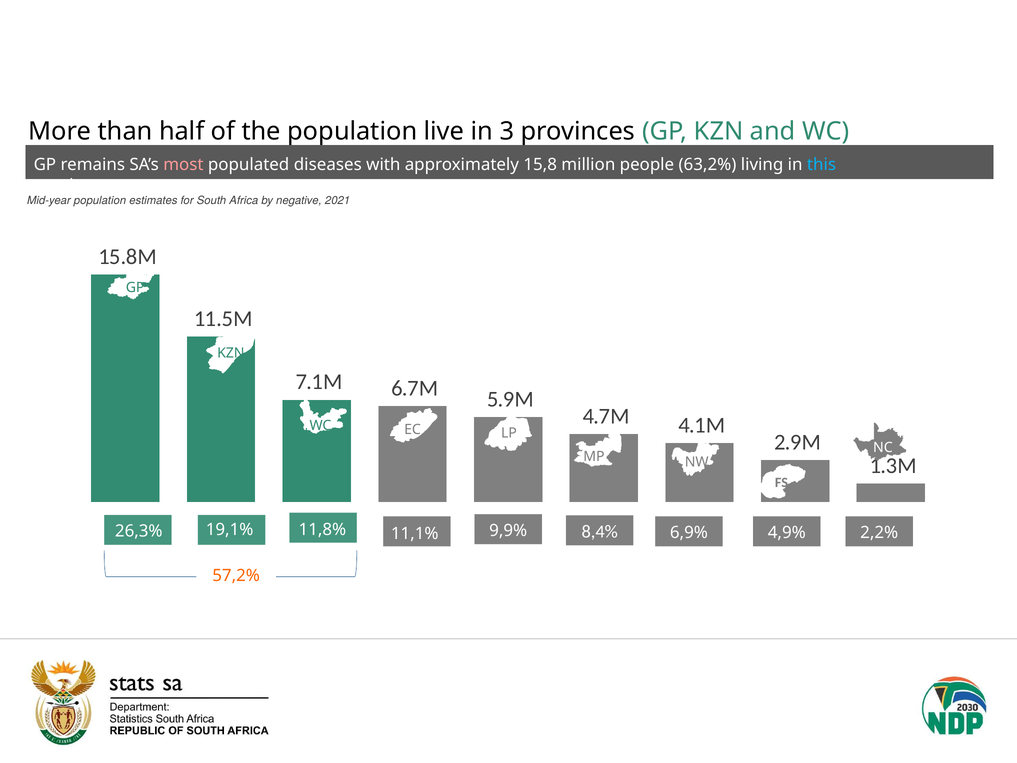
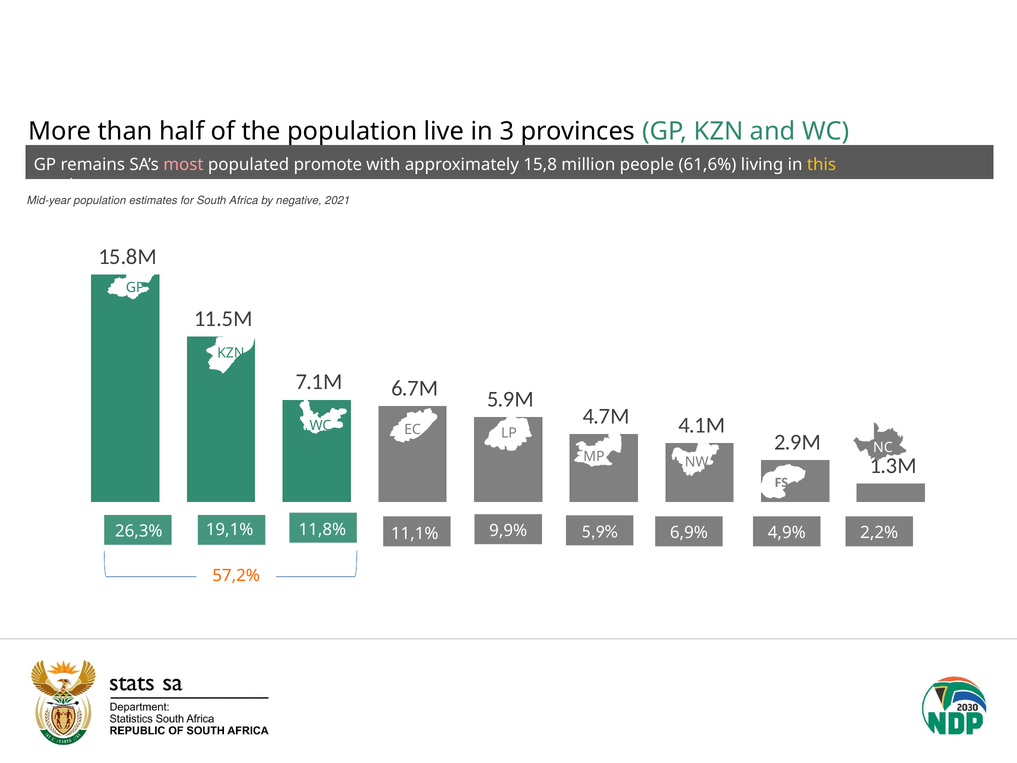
diseases: diseases -> promote
63,2%: 63,2% -> 61,6%
this colour: light blue -> yellow
8,4%: 8,4% -> 5,9%
